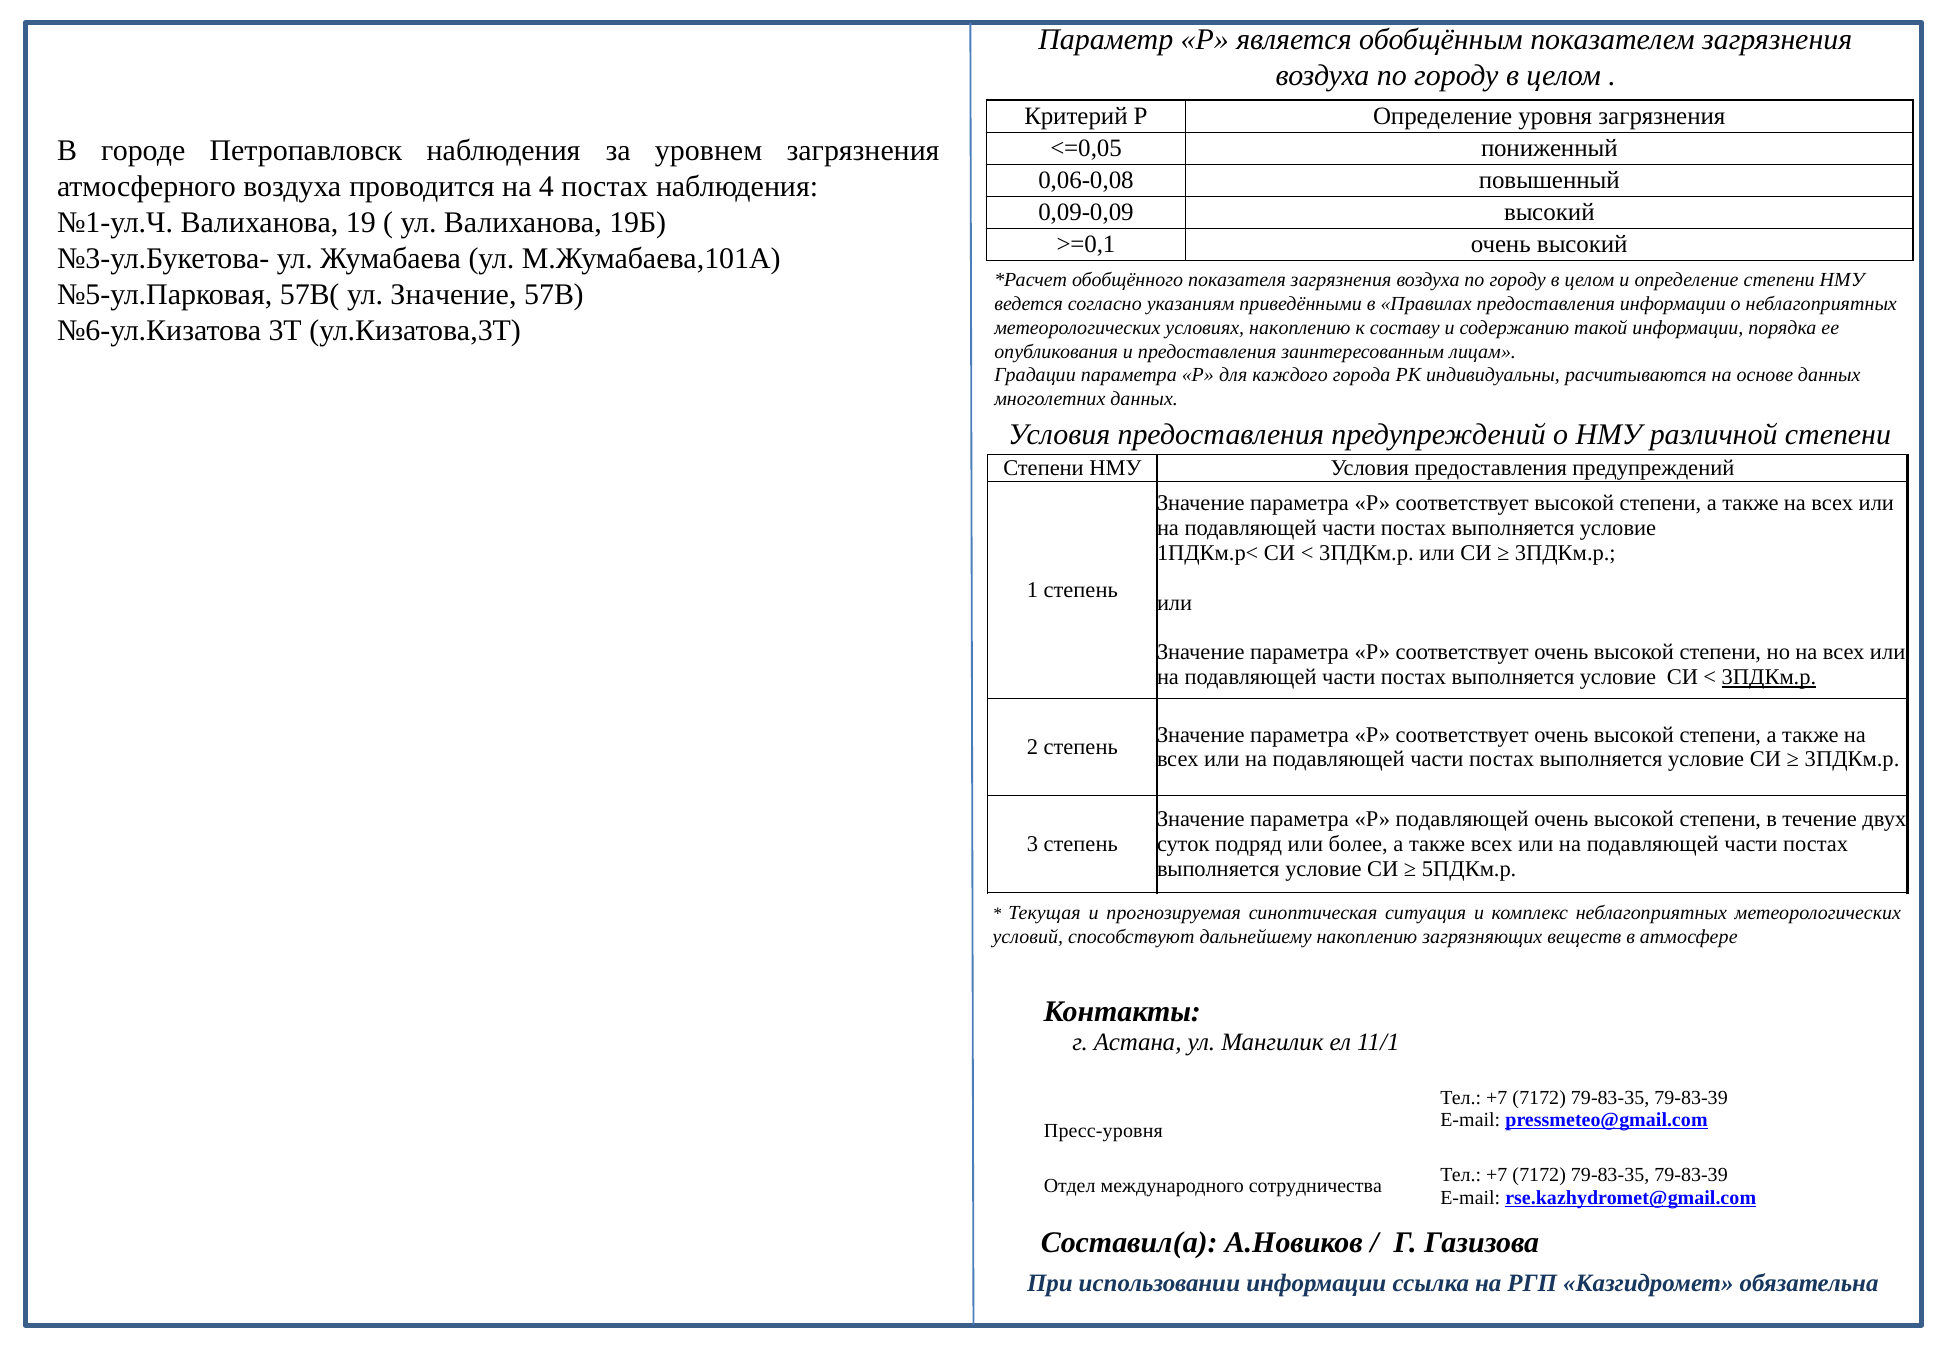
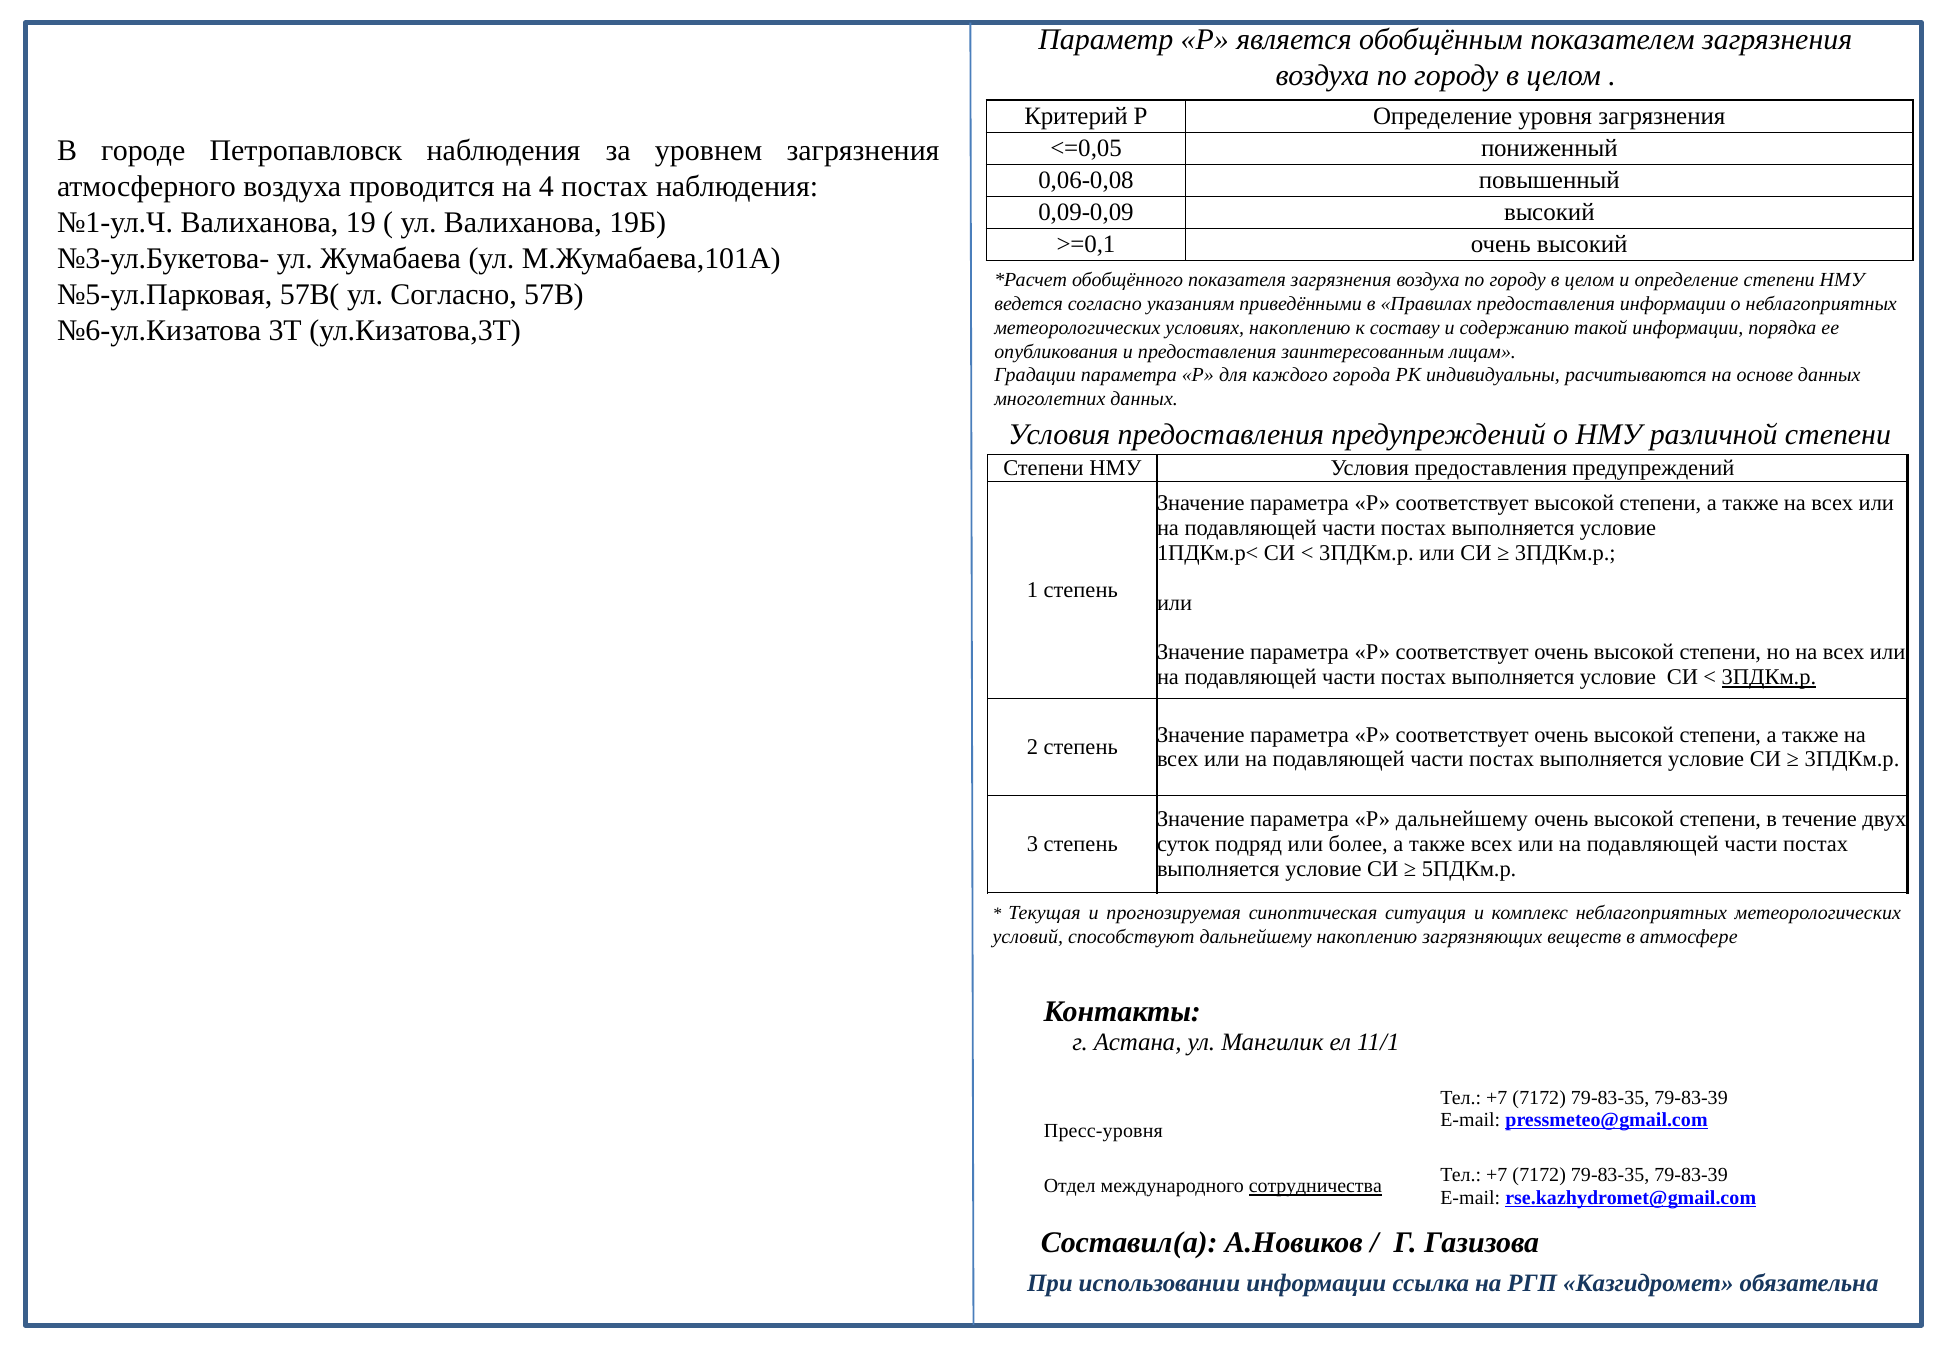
ул Значение: Значение -> Согласно
Р подавляющей: подавляющей -> дальнейшему
сотрудничества underline: none -> present
